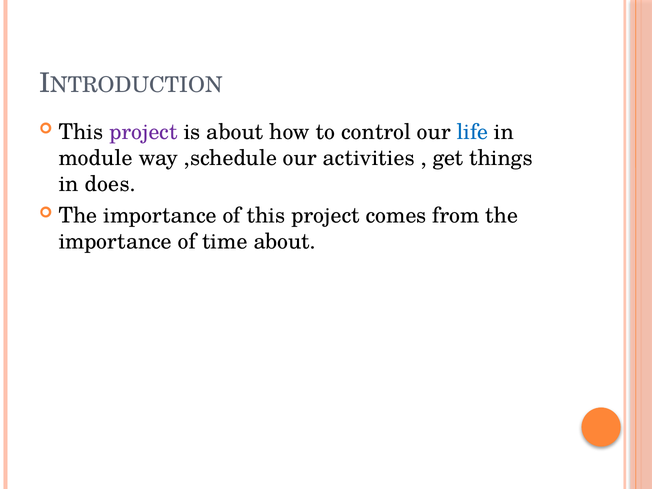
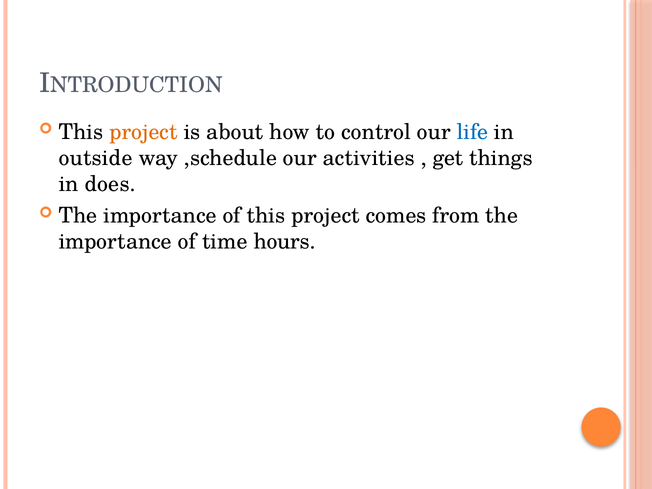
project at (143, 132) colour: purple -> orange
module: module -> outside
time about: about -> hours
